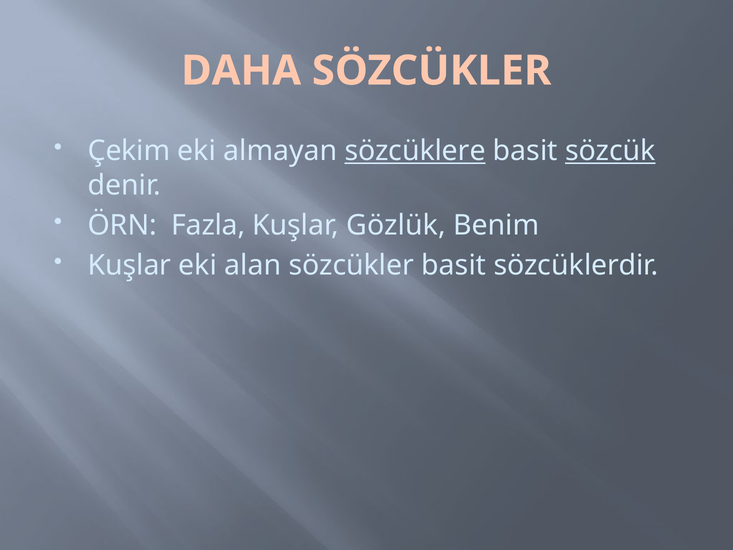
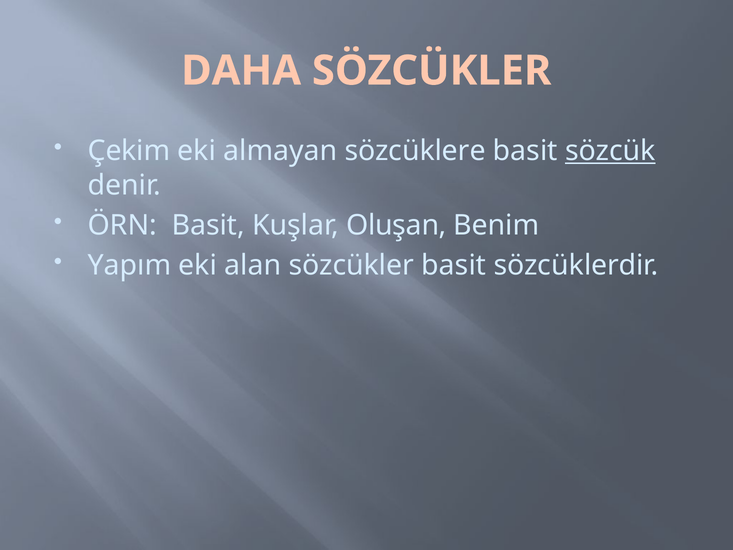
sözcüklere underline: present -> none
ÖRN Fazla: Fazla -> Basit
Gözlük: Gözlük -> Oluşan
Kuşlar at (130, 265): Kuşlar -> Yapım
